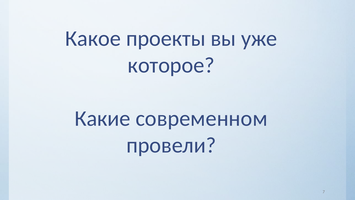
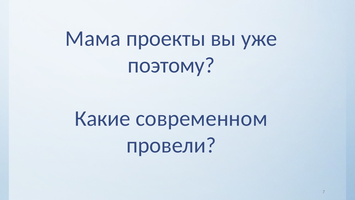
Какое: Какое -> Мама
которое: которое -> поэтому
